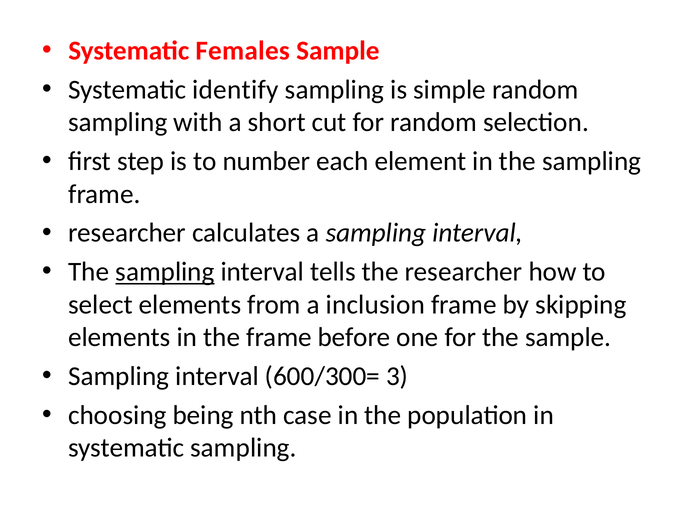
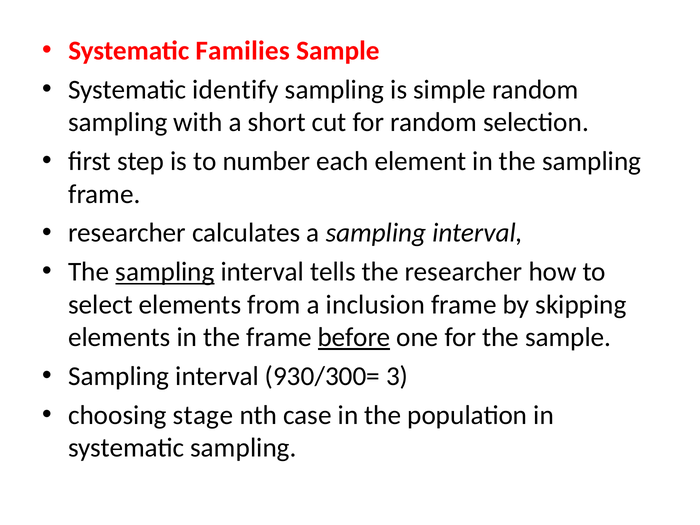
Females: Females -> Families
before underline: none -> present
600/300=: 600/300= -> 930/300=
being: being -> stage
